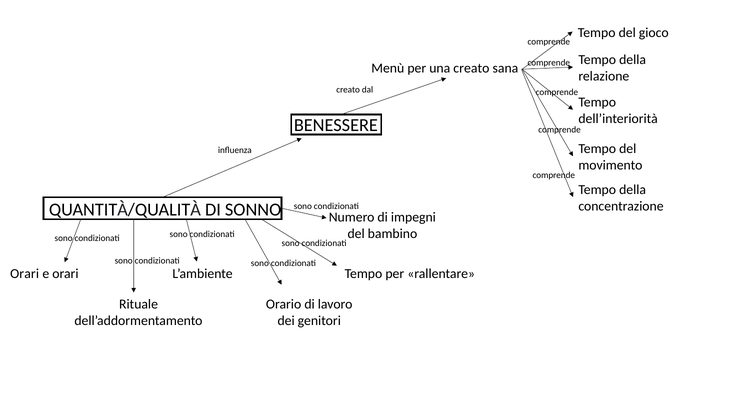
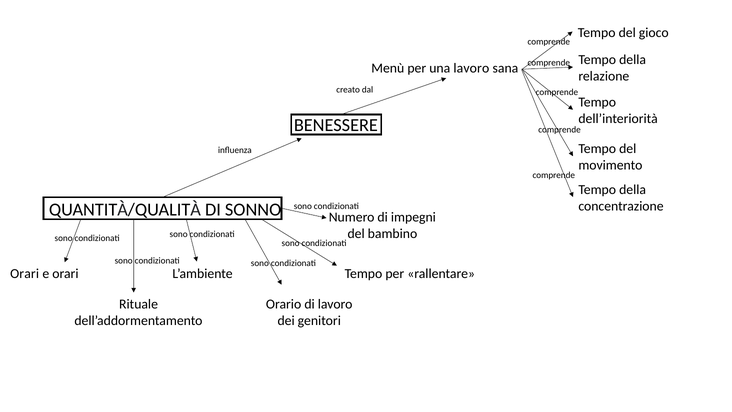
una creato: creato -> lavoro
